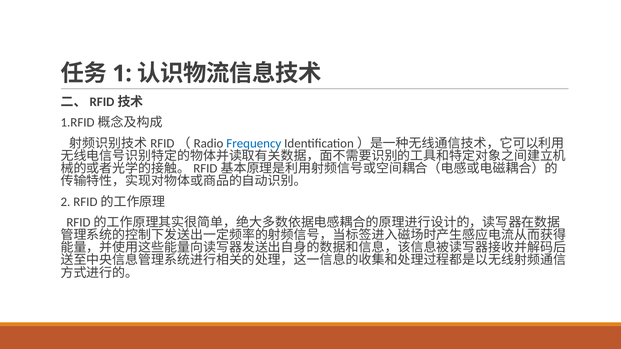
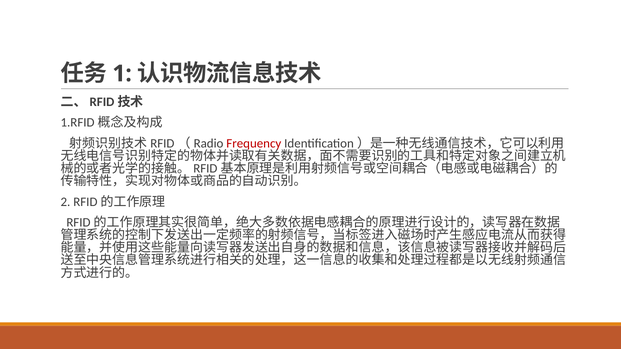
Frequency colour: blue -> red
